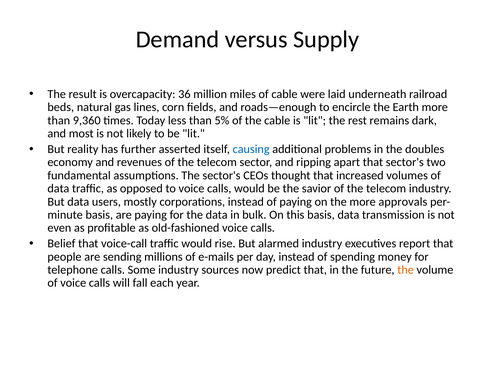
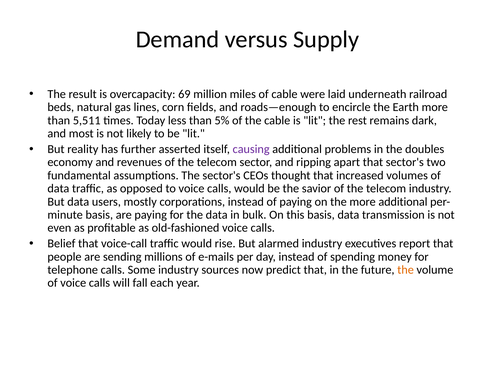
36: 36 -> 69
9,360: 9,360 -> 5,511
causing colour: blue -> purple
more approvals: approvals -> additional
